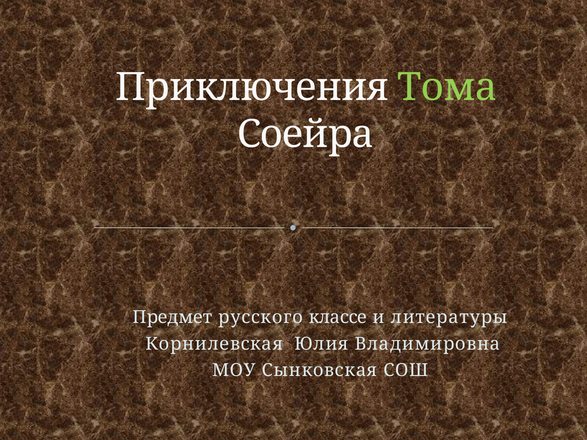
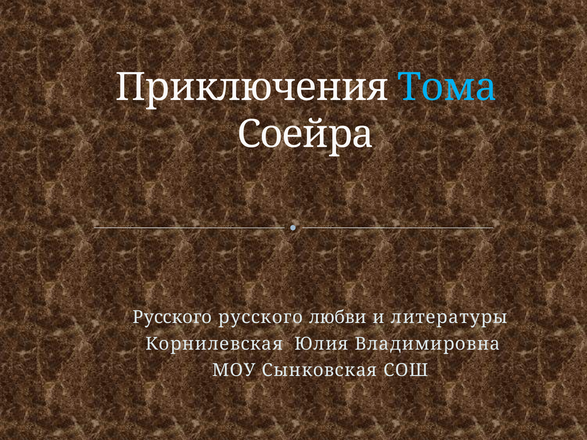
Тома colour: light green -> light blue
Предмет at (172, 318): Предмет -> Русского
классе: классе -> любви
